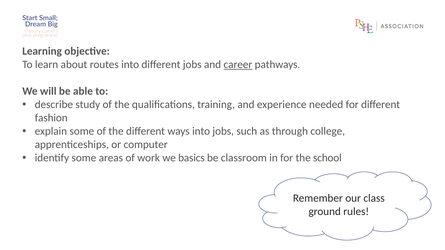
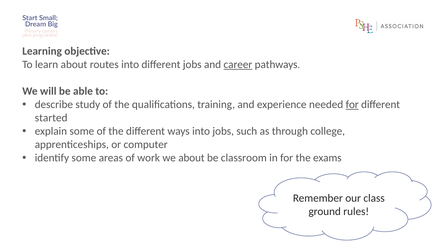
for at (352, 105) underline: none -> present
fashion: fashion -> started
we basics: basics -> about
school: school -> exams
